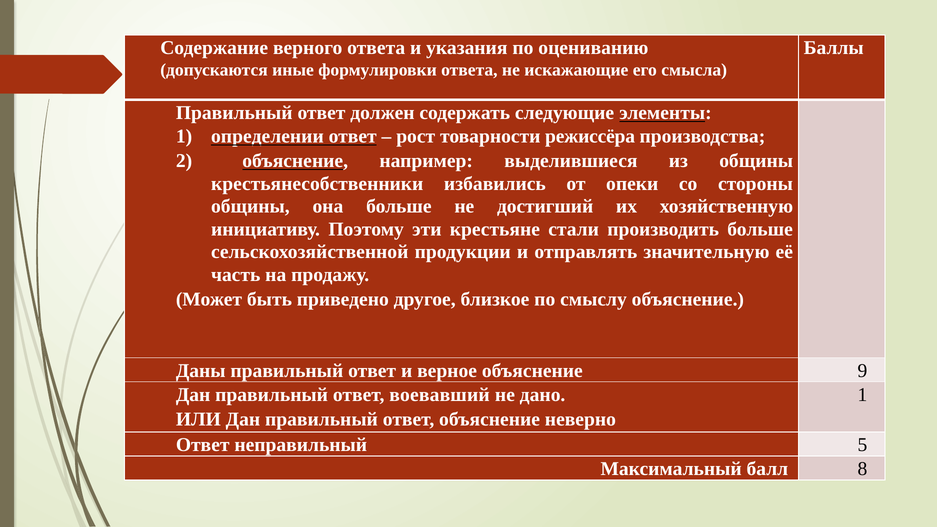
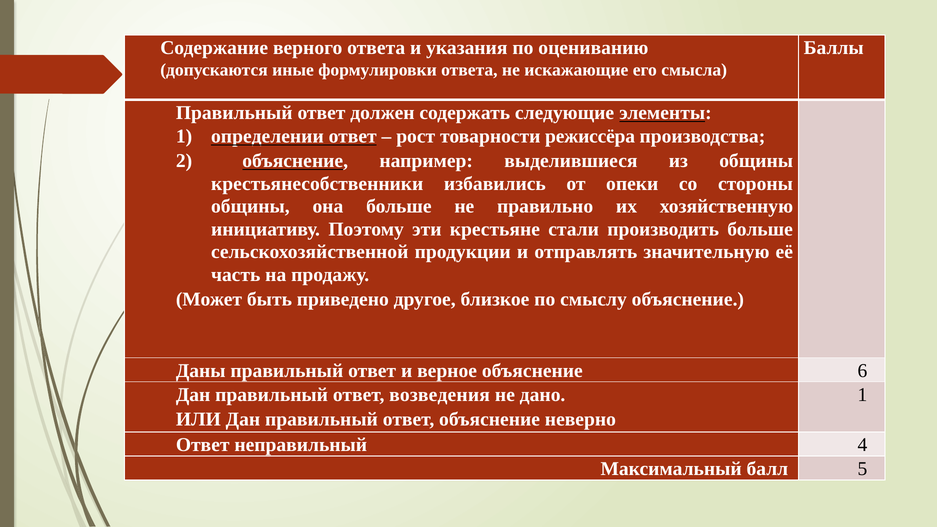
достигший: достигший -> правильно
9: 9 -> 6
воевавший: воевавший -> возведения
5: 5 -> 4
8: 8 -> 5
